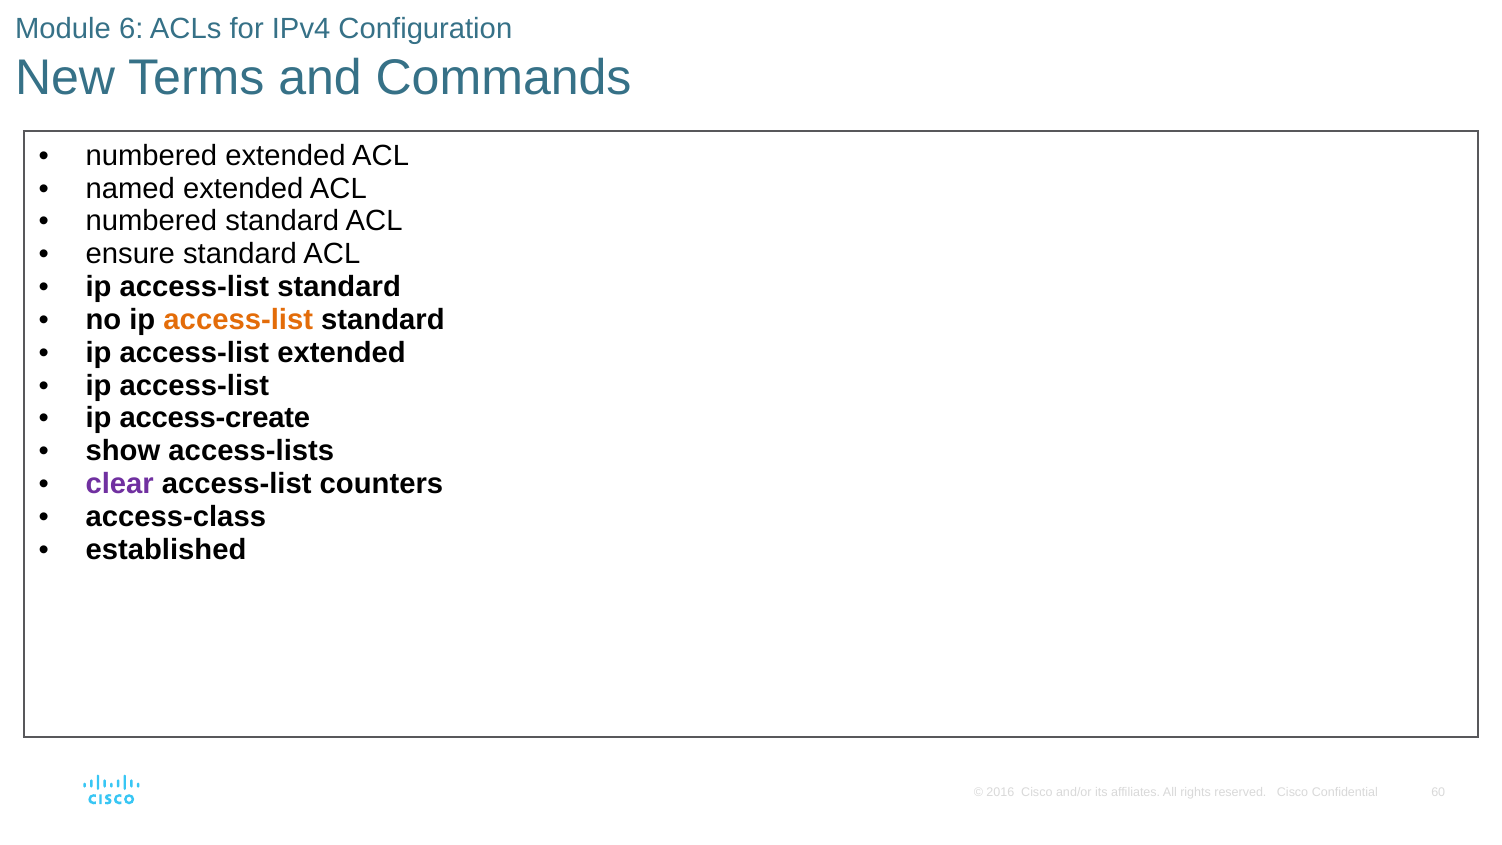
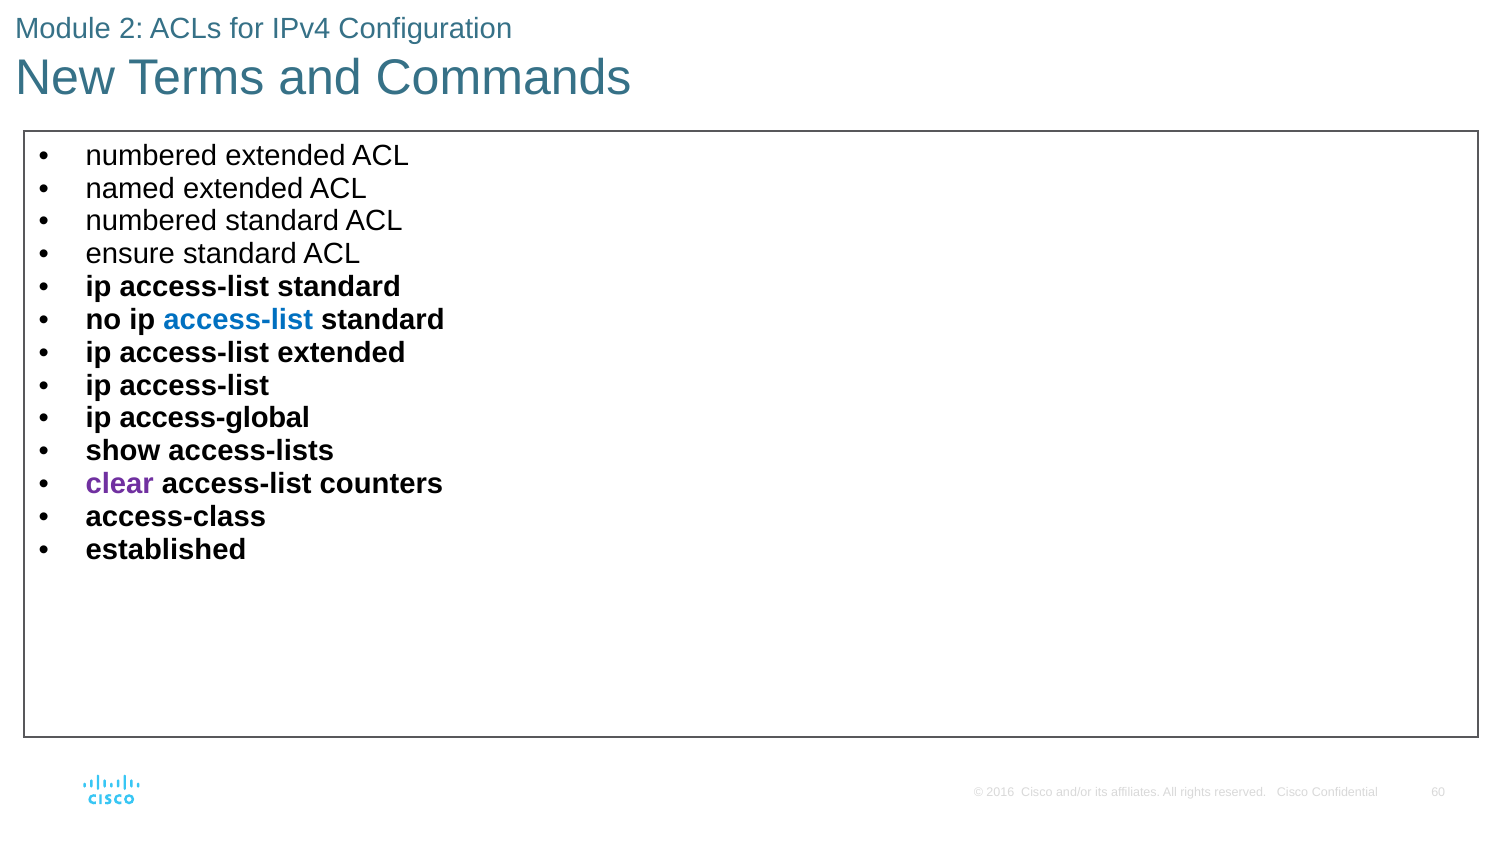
6: 6 -> 2
access-list at (238, 320) colour: orange -> blue
access-create: access-create -> access-global
